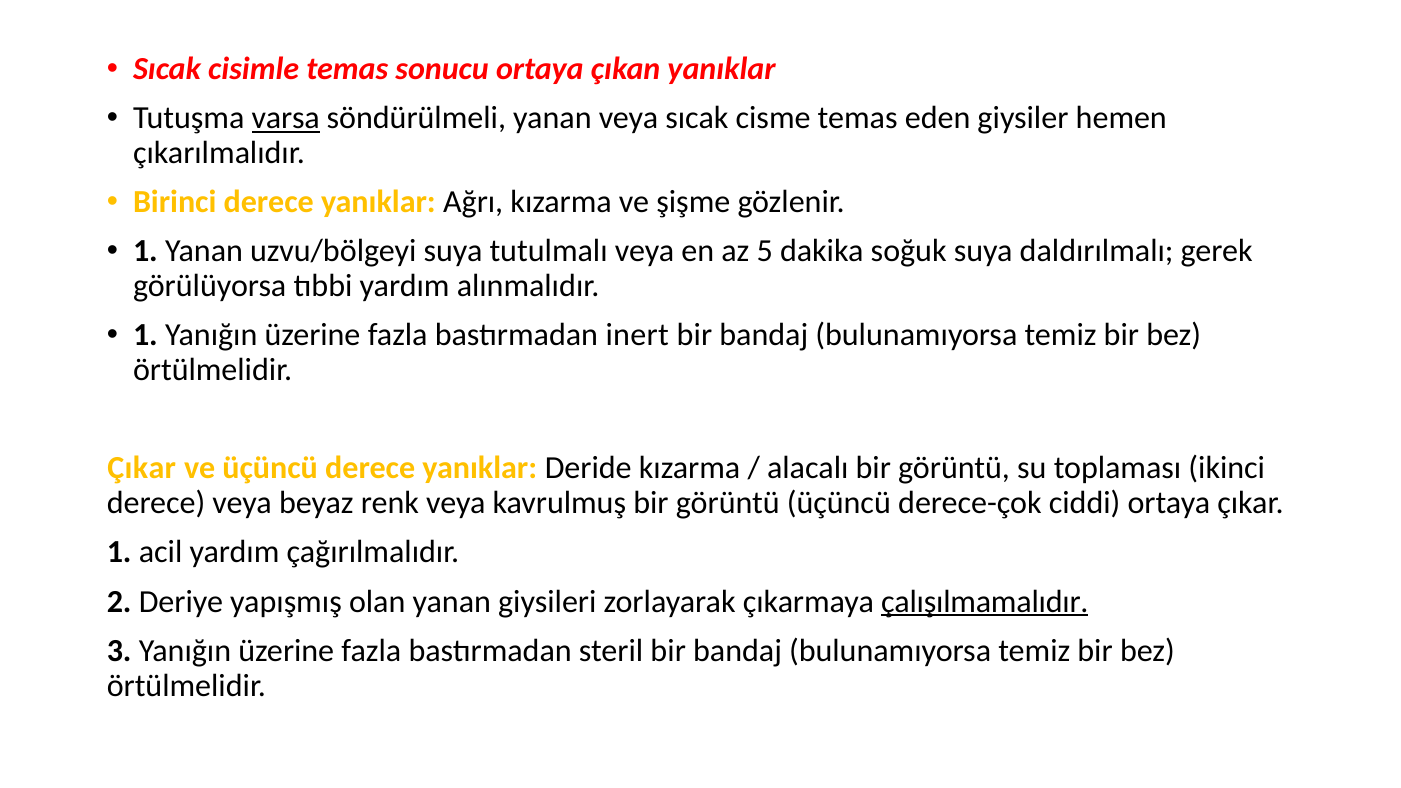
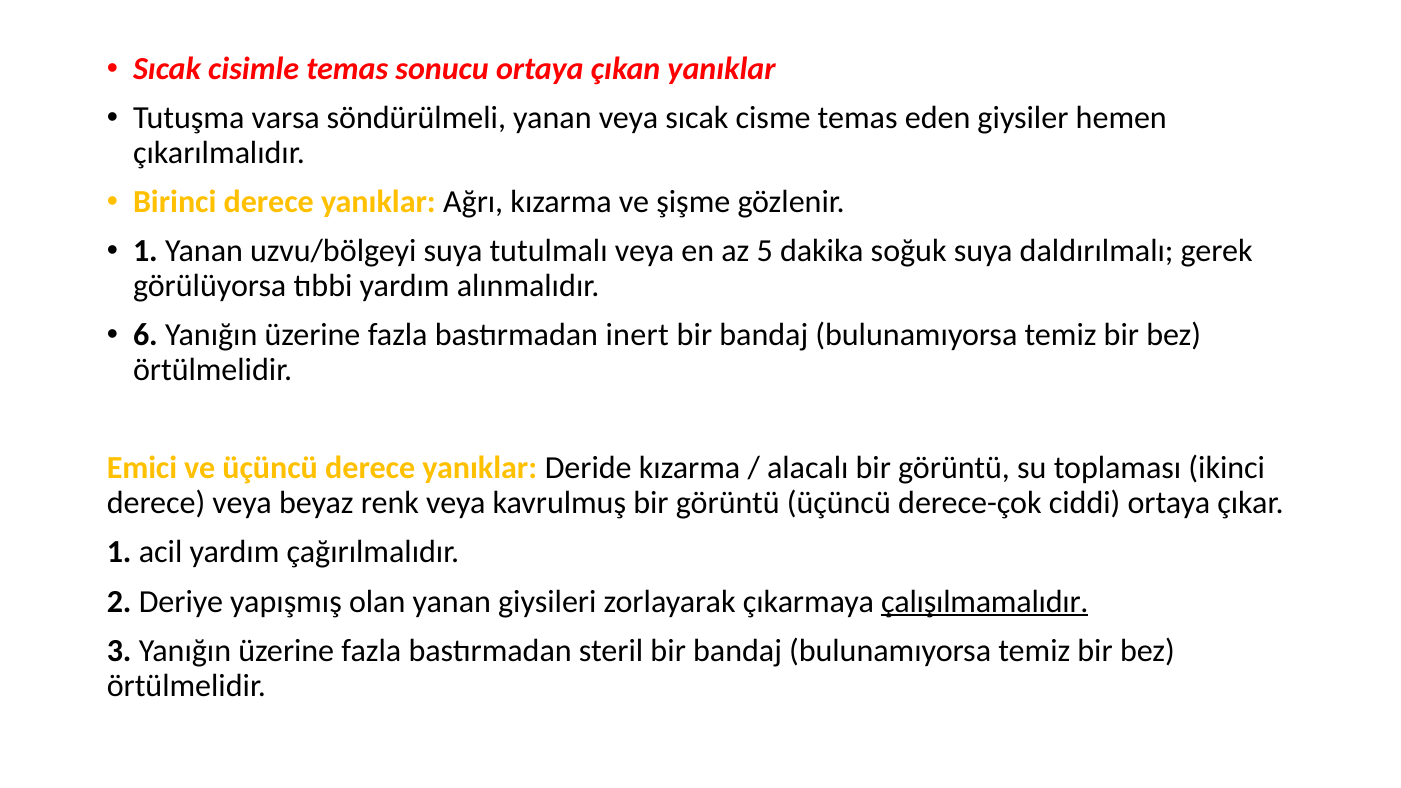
varsa underline: present -> none
1 at (145, 335): 1 -> 6
Çıkar at (142, 468): Çıkar -> Emici
